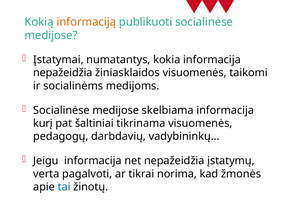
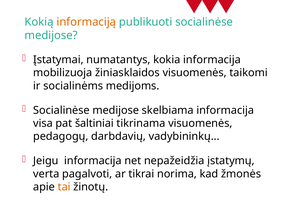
nepažeidžia at (63, 73): nepažeidžia -> mobilizuoja
kurį: kurį -> visa
tai colour: blue -> orange
